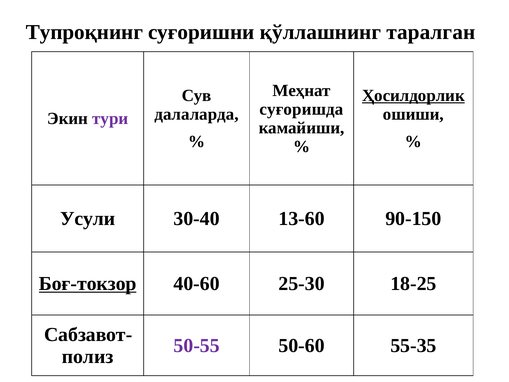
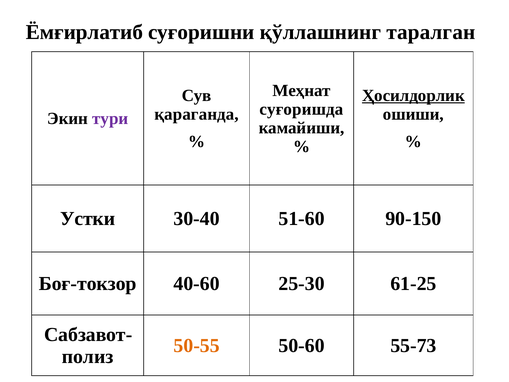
Тупроқнинг: Тупроқнинг -> Ёмғирлатиб
далаларда: далаларда -> қараганда
Усули: Усули -> Устки
13-60: 13-60 -> 51-60
Боғ-токзор underline: present -> none
18-25: 18-25 -> 61-25
50-55 colour: purple -> orange
55-35: 55-35 -> 55-73
